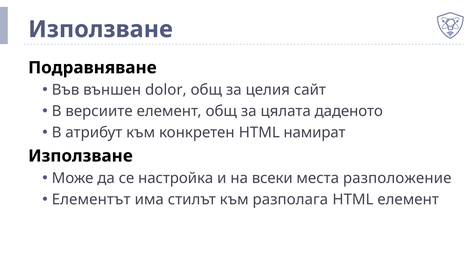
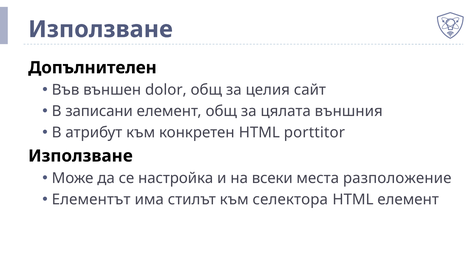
Подравняване: Подравняване -> Допълнителен
версиите: версиите -> записани
даденото: даденото -> външния
намират: намират -> porttitor
разполага: разполага -> селектора
